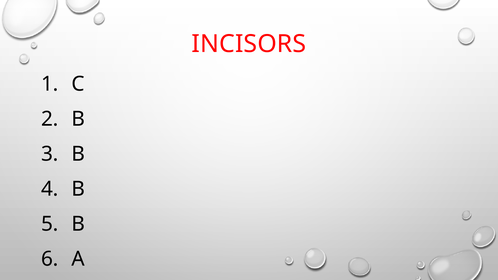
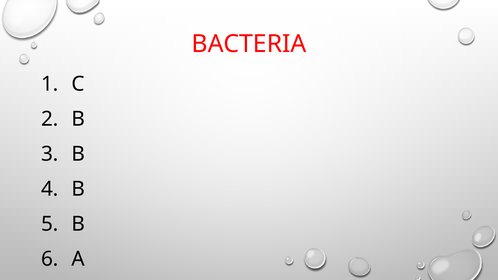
INCISORS: INCISORS -> BACTERIA
